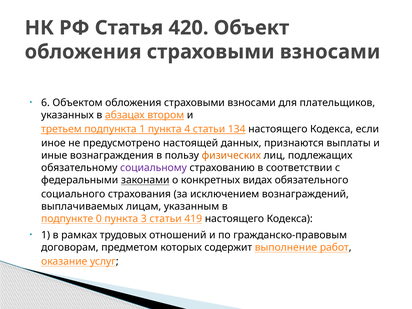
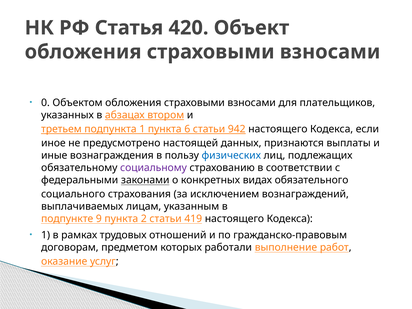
6: 6 -> 0
4: 4 -> 6
134: 134 -> 942
физических colour: orange -> blue
0: 0 -> 9
3: 3 -> 2
содержит: содержит -> работали
